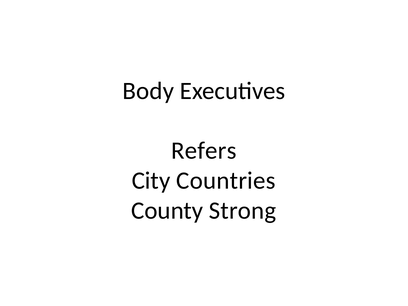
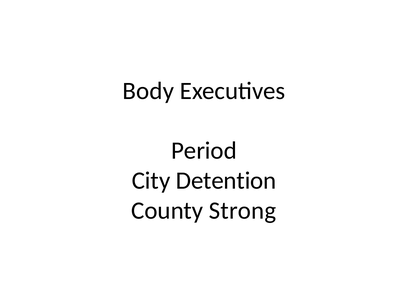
Refers: Refers -> Period
Countries: Countries -> Detention
